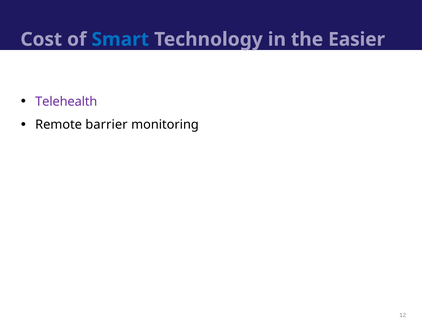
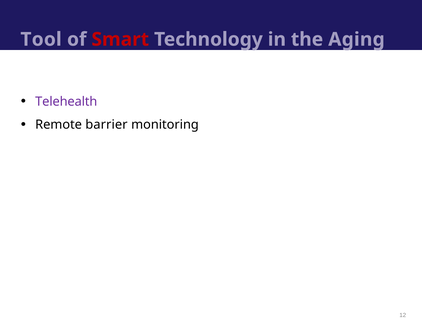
Cost: Cost -> Tool
Smart colour: blue -> red
Easier: Easier -> Aging
